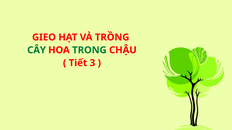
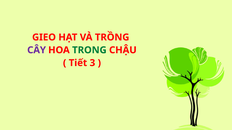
CÂY colour: green -> purple
